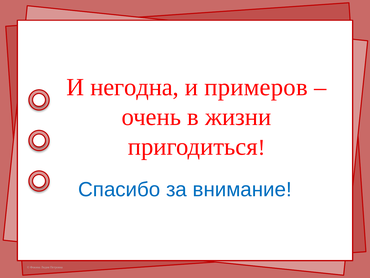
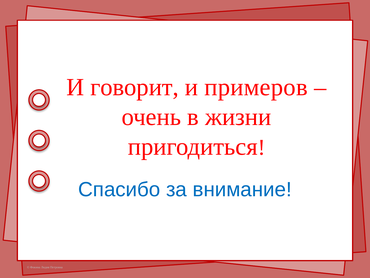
негодна: негодна -> говорит
